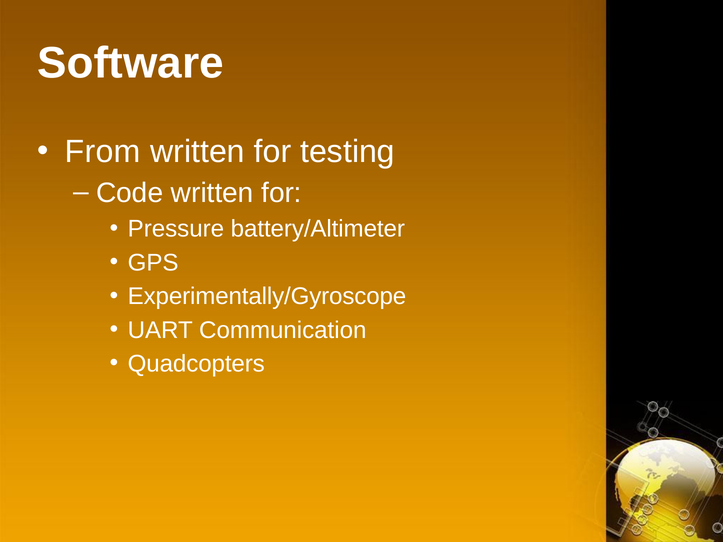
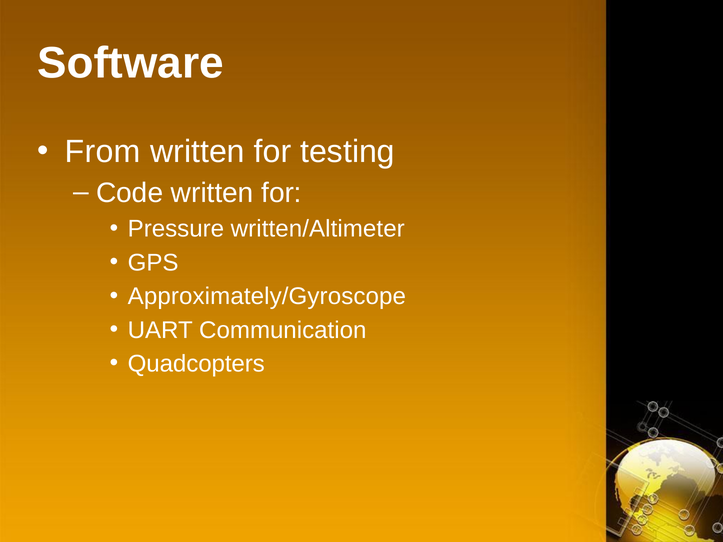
battery/Altimeter: battery/Altimeter -> written/Altimeter
Experimentally/Gyroscope: Experimentally/Gyroscope -> Approximately/Gyroscope
